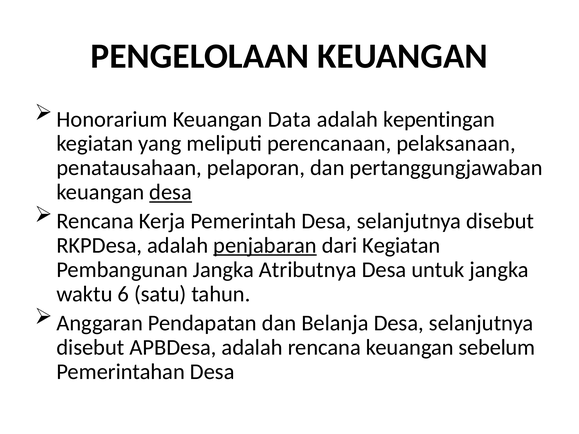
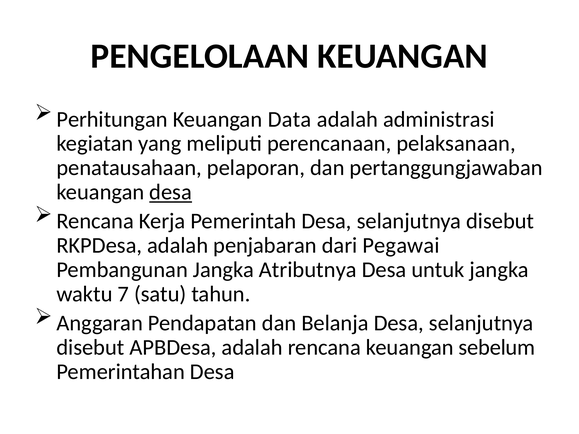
Honorarium: Honorarium -> Perhitungan
kepentingan: kepentingan -> administrasi
penjabaran underline: present -> none
dari Kegiatan: Kegiatan -> Pegawai
6: 6 -> 7
